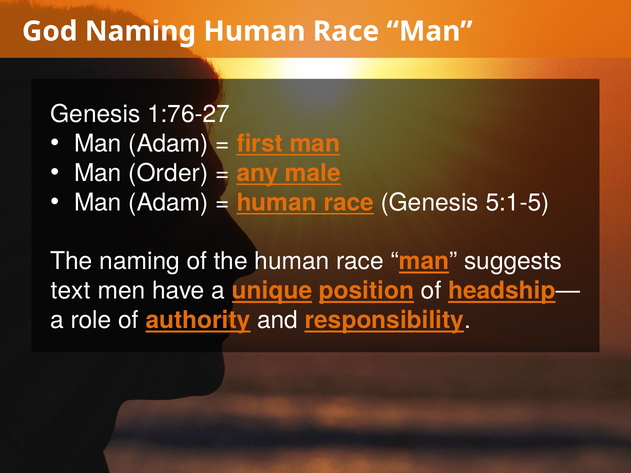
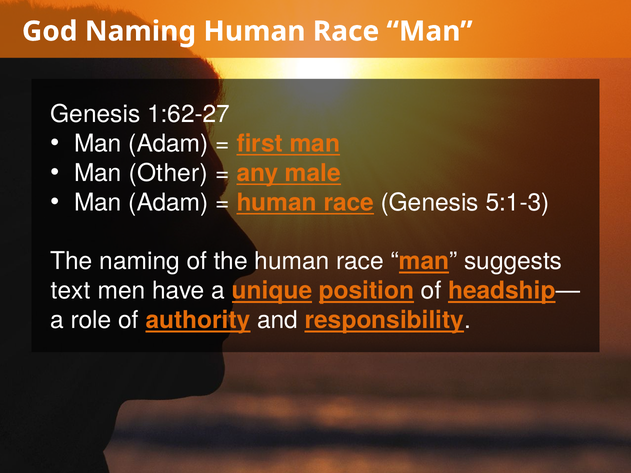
1:76-27: 1:76-27 -> 1:62-27
Order: Order -> Other
5:1-5: 5:1-5 -> 5:1-3
